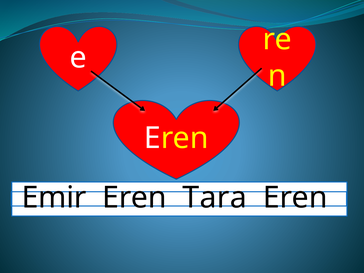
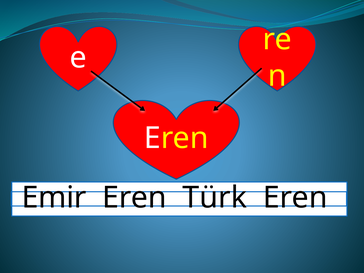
Tara: Tara -> Türk
